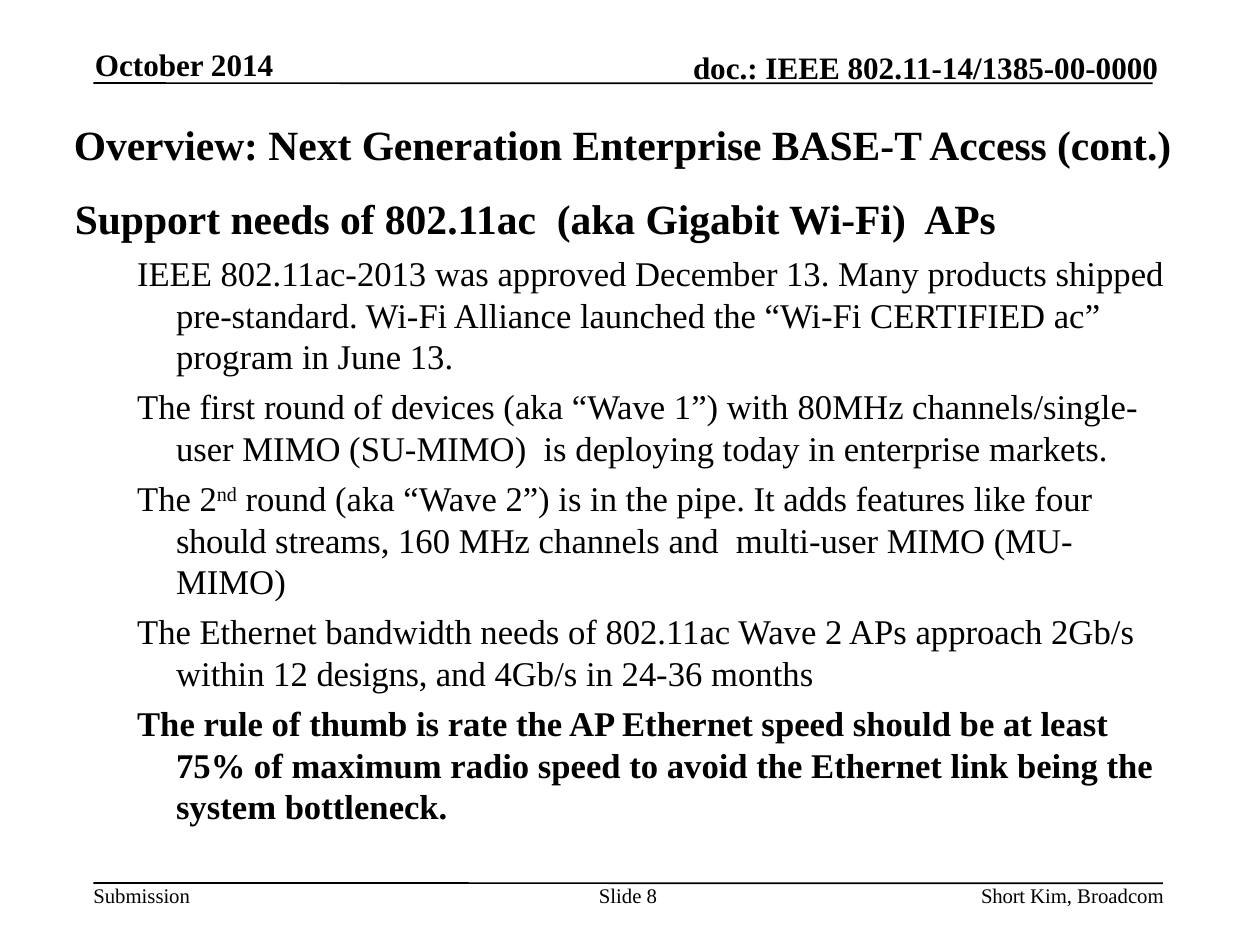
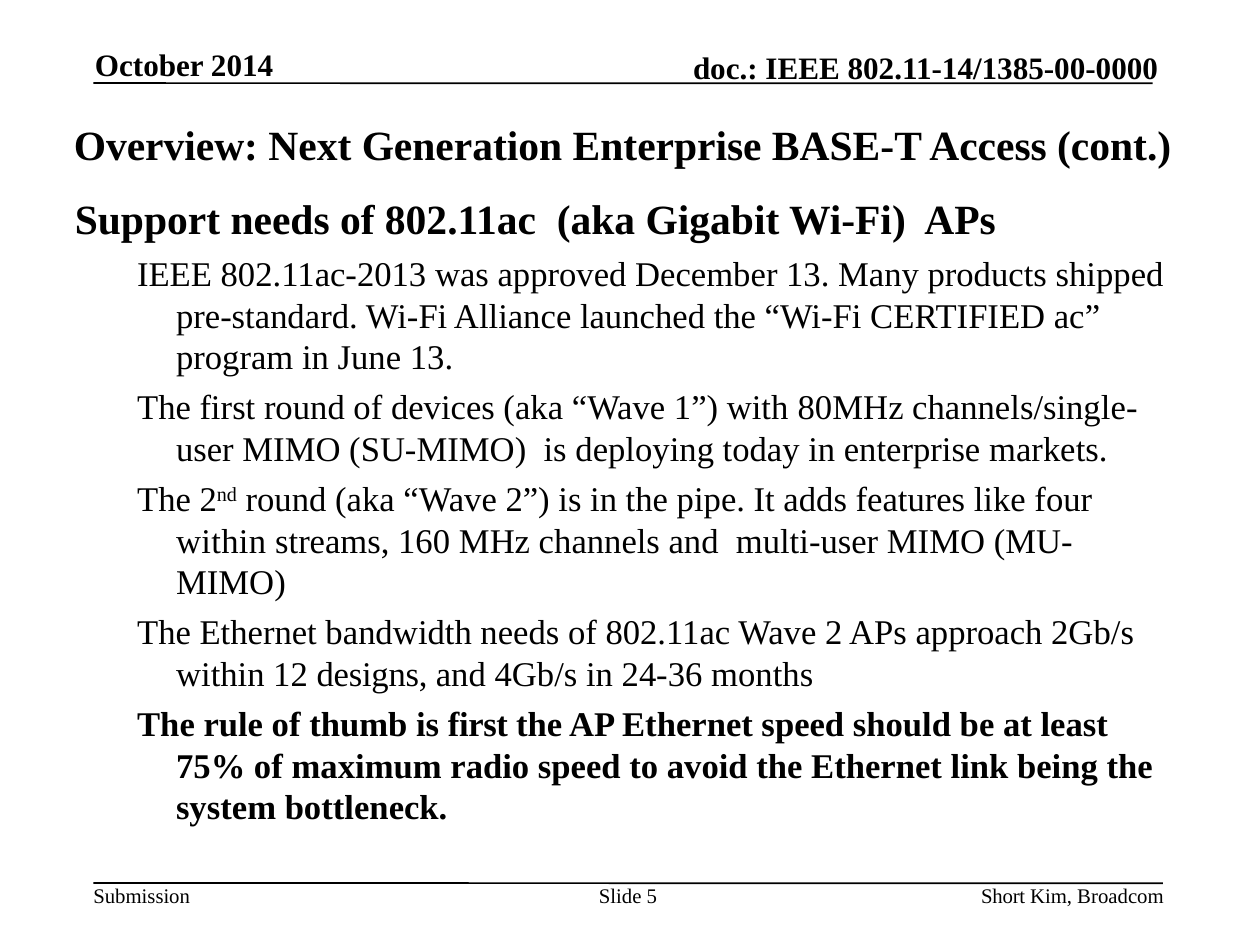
should at (221, 541): should -> within
is rate: rate -> first
8: 8 -> 5
